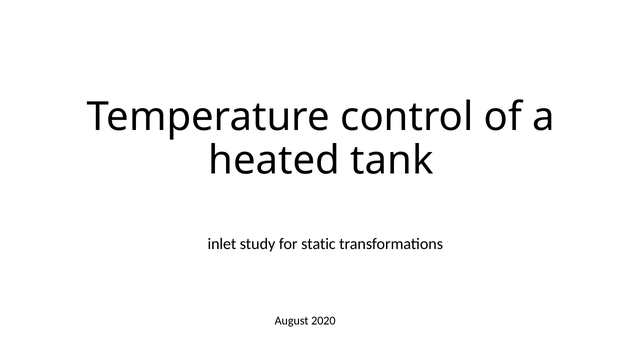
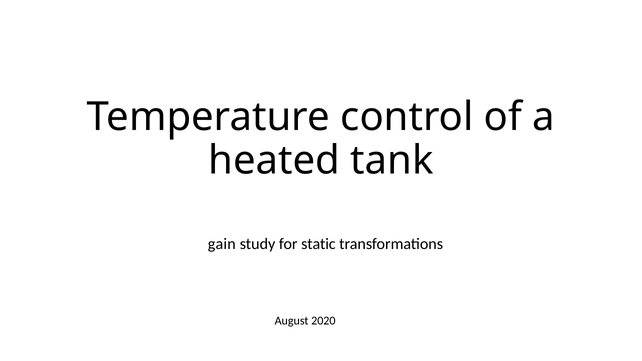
inlet: inlet -> gain
